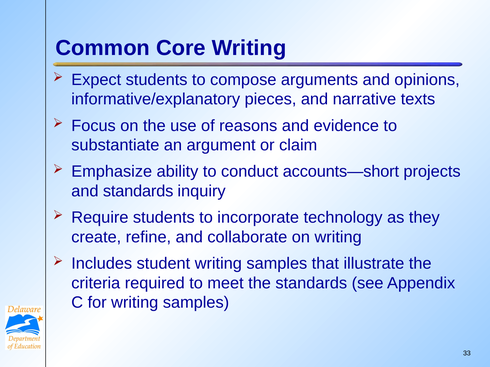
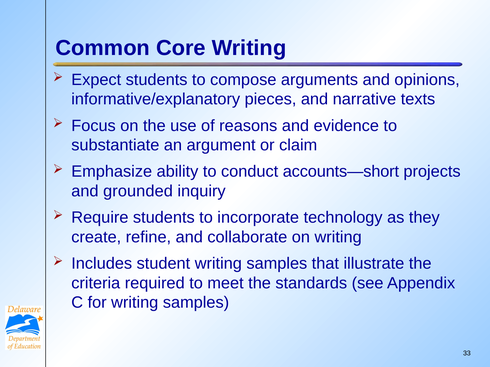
and standards: standards -> grounded
